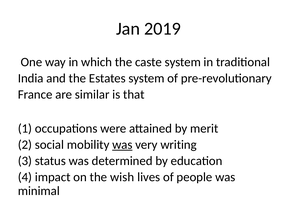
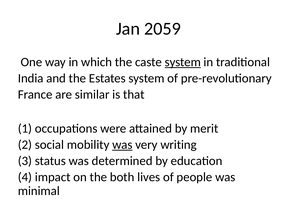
2019: 2019 -> 2059
system at (183, 62) underline: none -> present
wish: wish -> both
